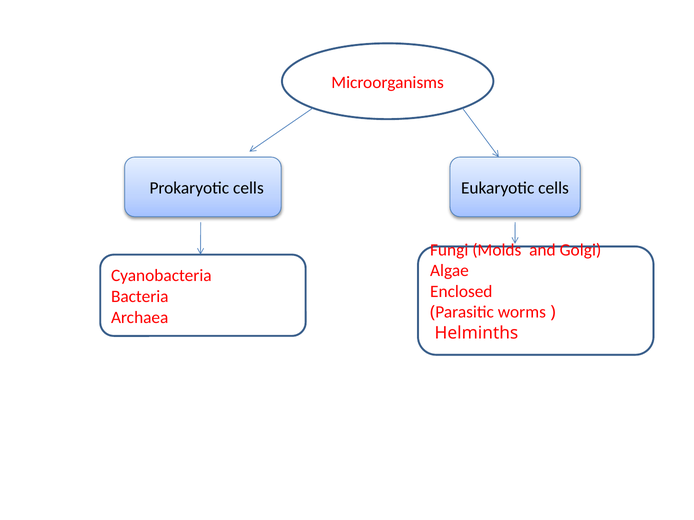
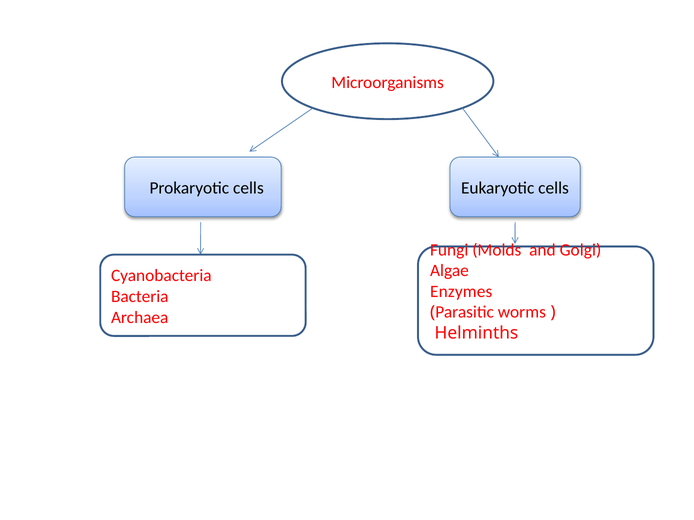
Enclosed: Enclosed -> Enzymes
